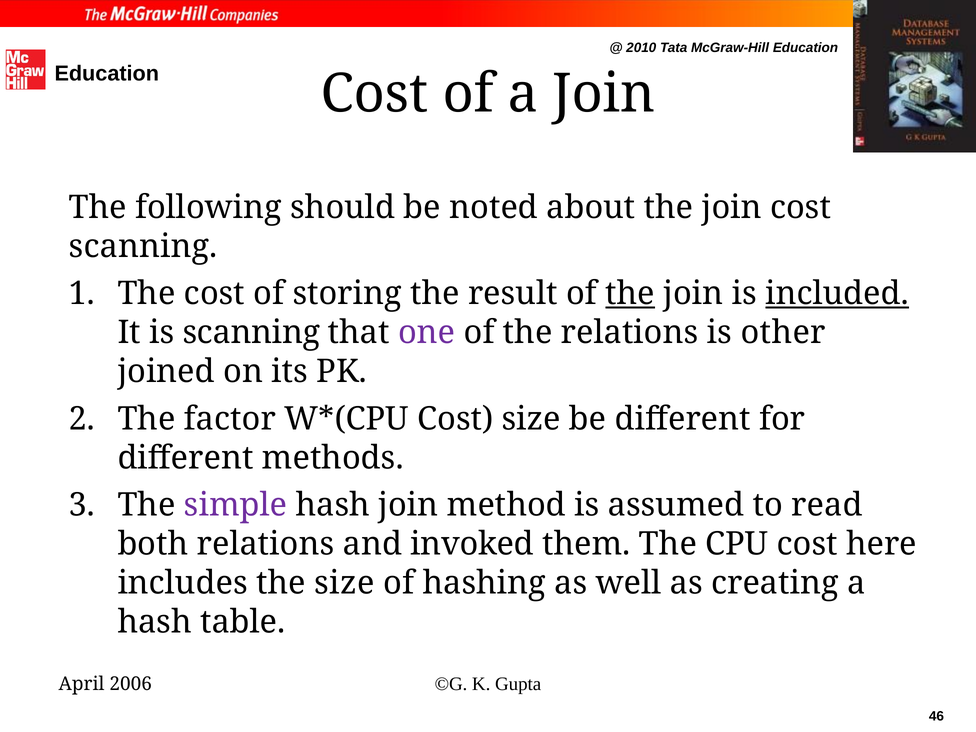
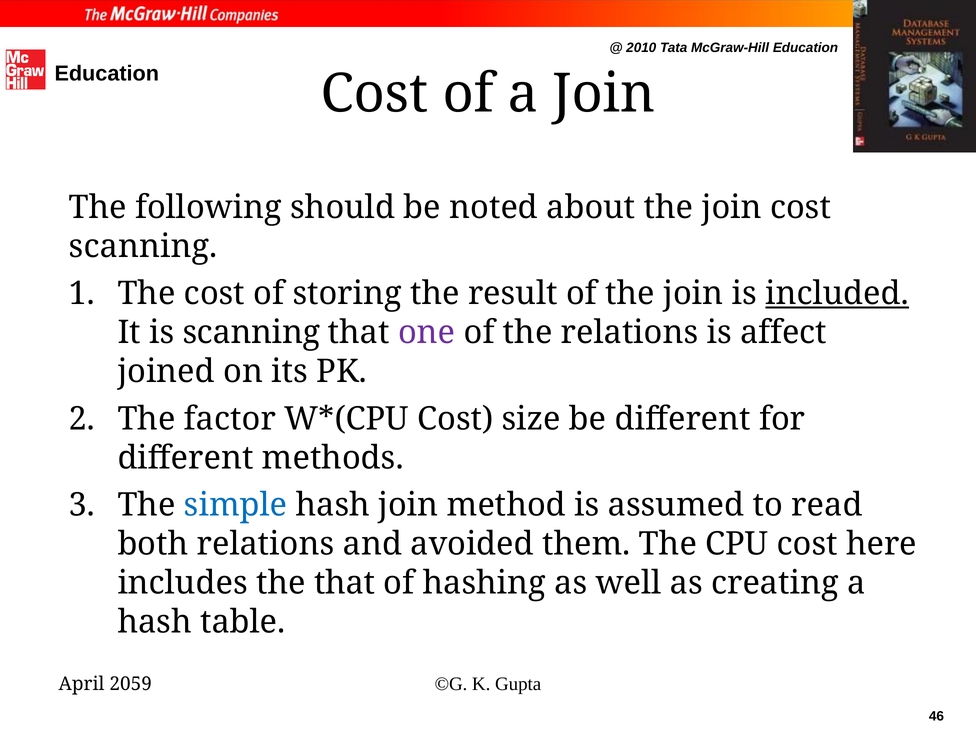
the at (630, 294) underline: present -> none
other: other -> affect
simple colour: purple -> blue
invoked: invoked -> avoided
the size: size -> that
2006: 2006 -> 2059
